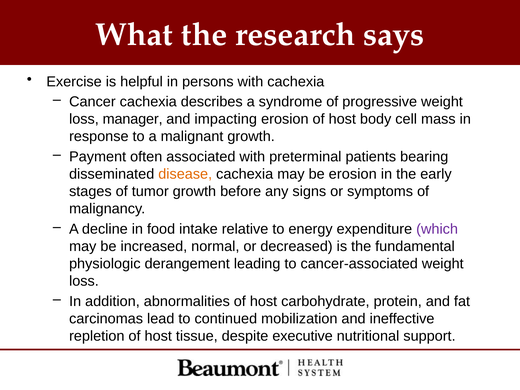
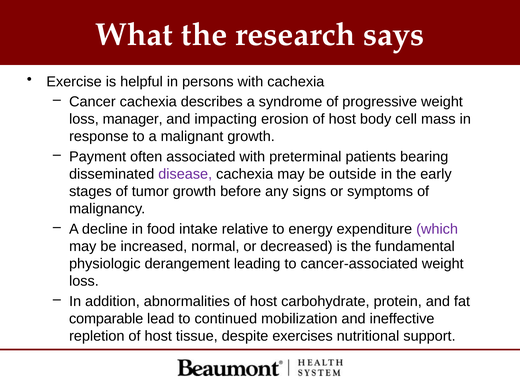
disease colour: orange -> purple
be erosion: erosion -> outside
carcinomas: carcinomas -> comparable
executive: executive -> exercises
